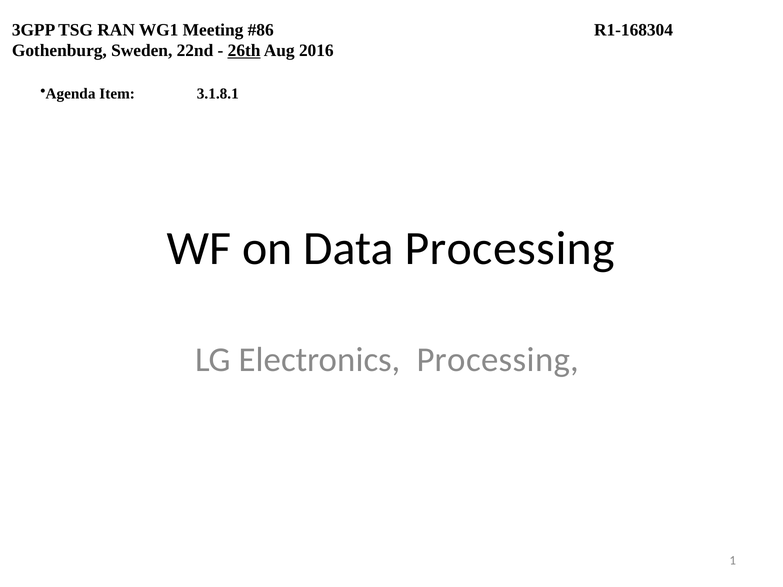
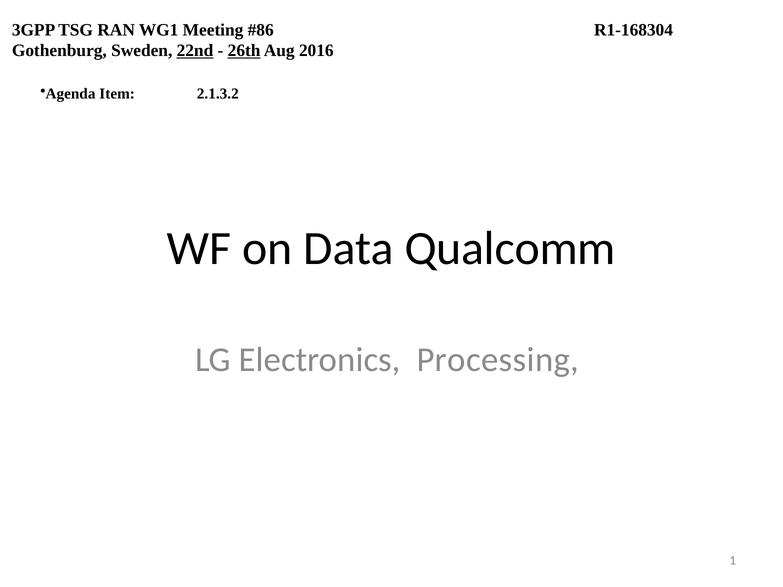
22nd underline: none -> present
3.1.8.1: 3.1.8.1 -> 2.1.3.2
Data Processing: Processing -> Qualcomm
